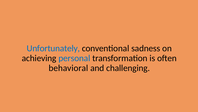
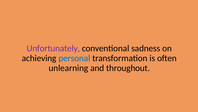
Unfortunately colour: blue -> purple
behavioral: behavioral -> unlearning
challenging: challenging -> throughout
